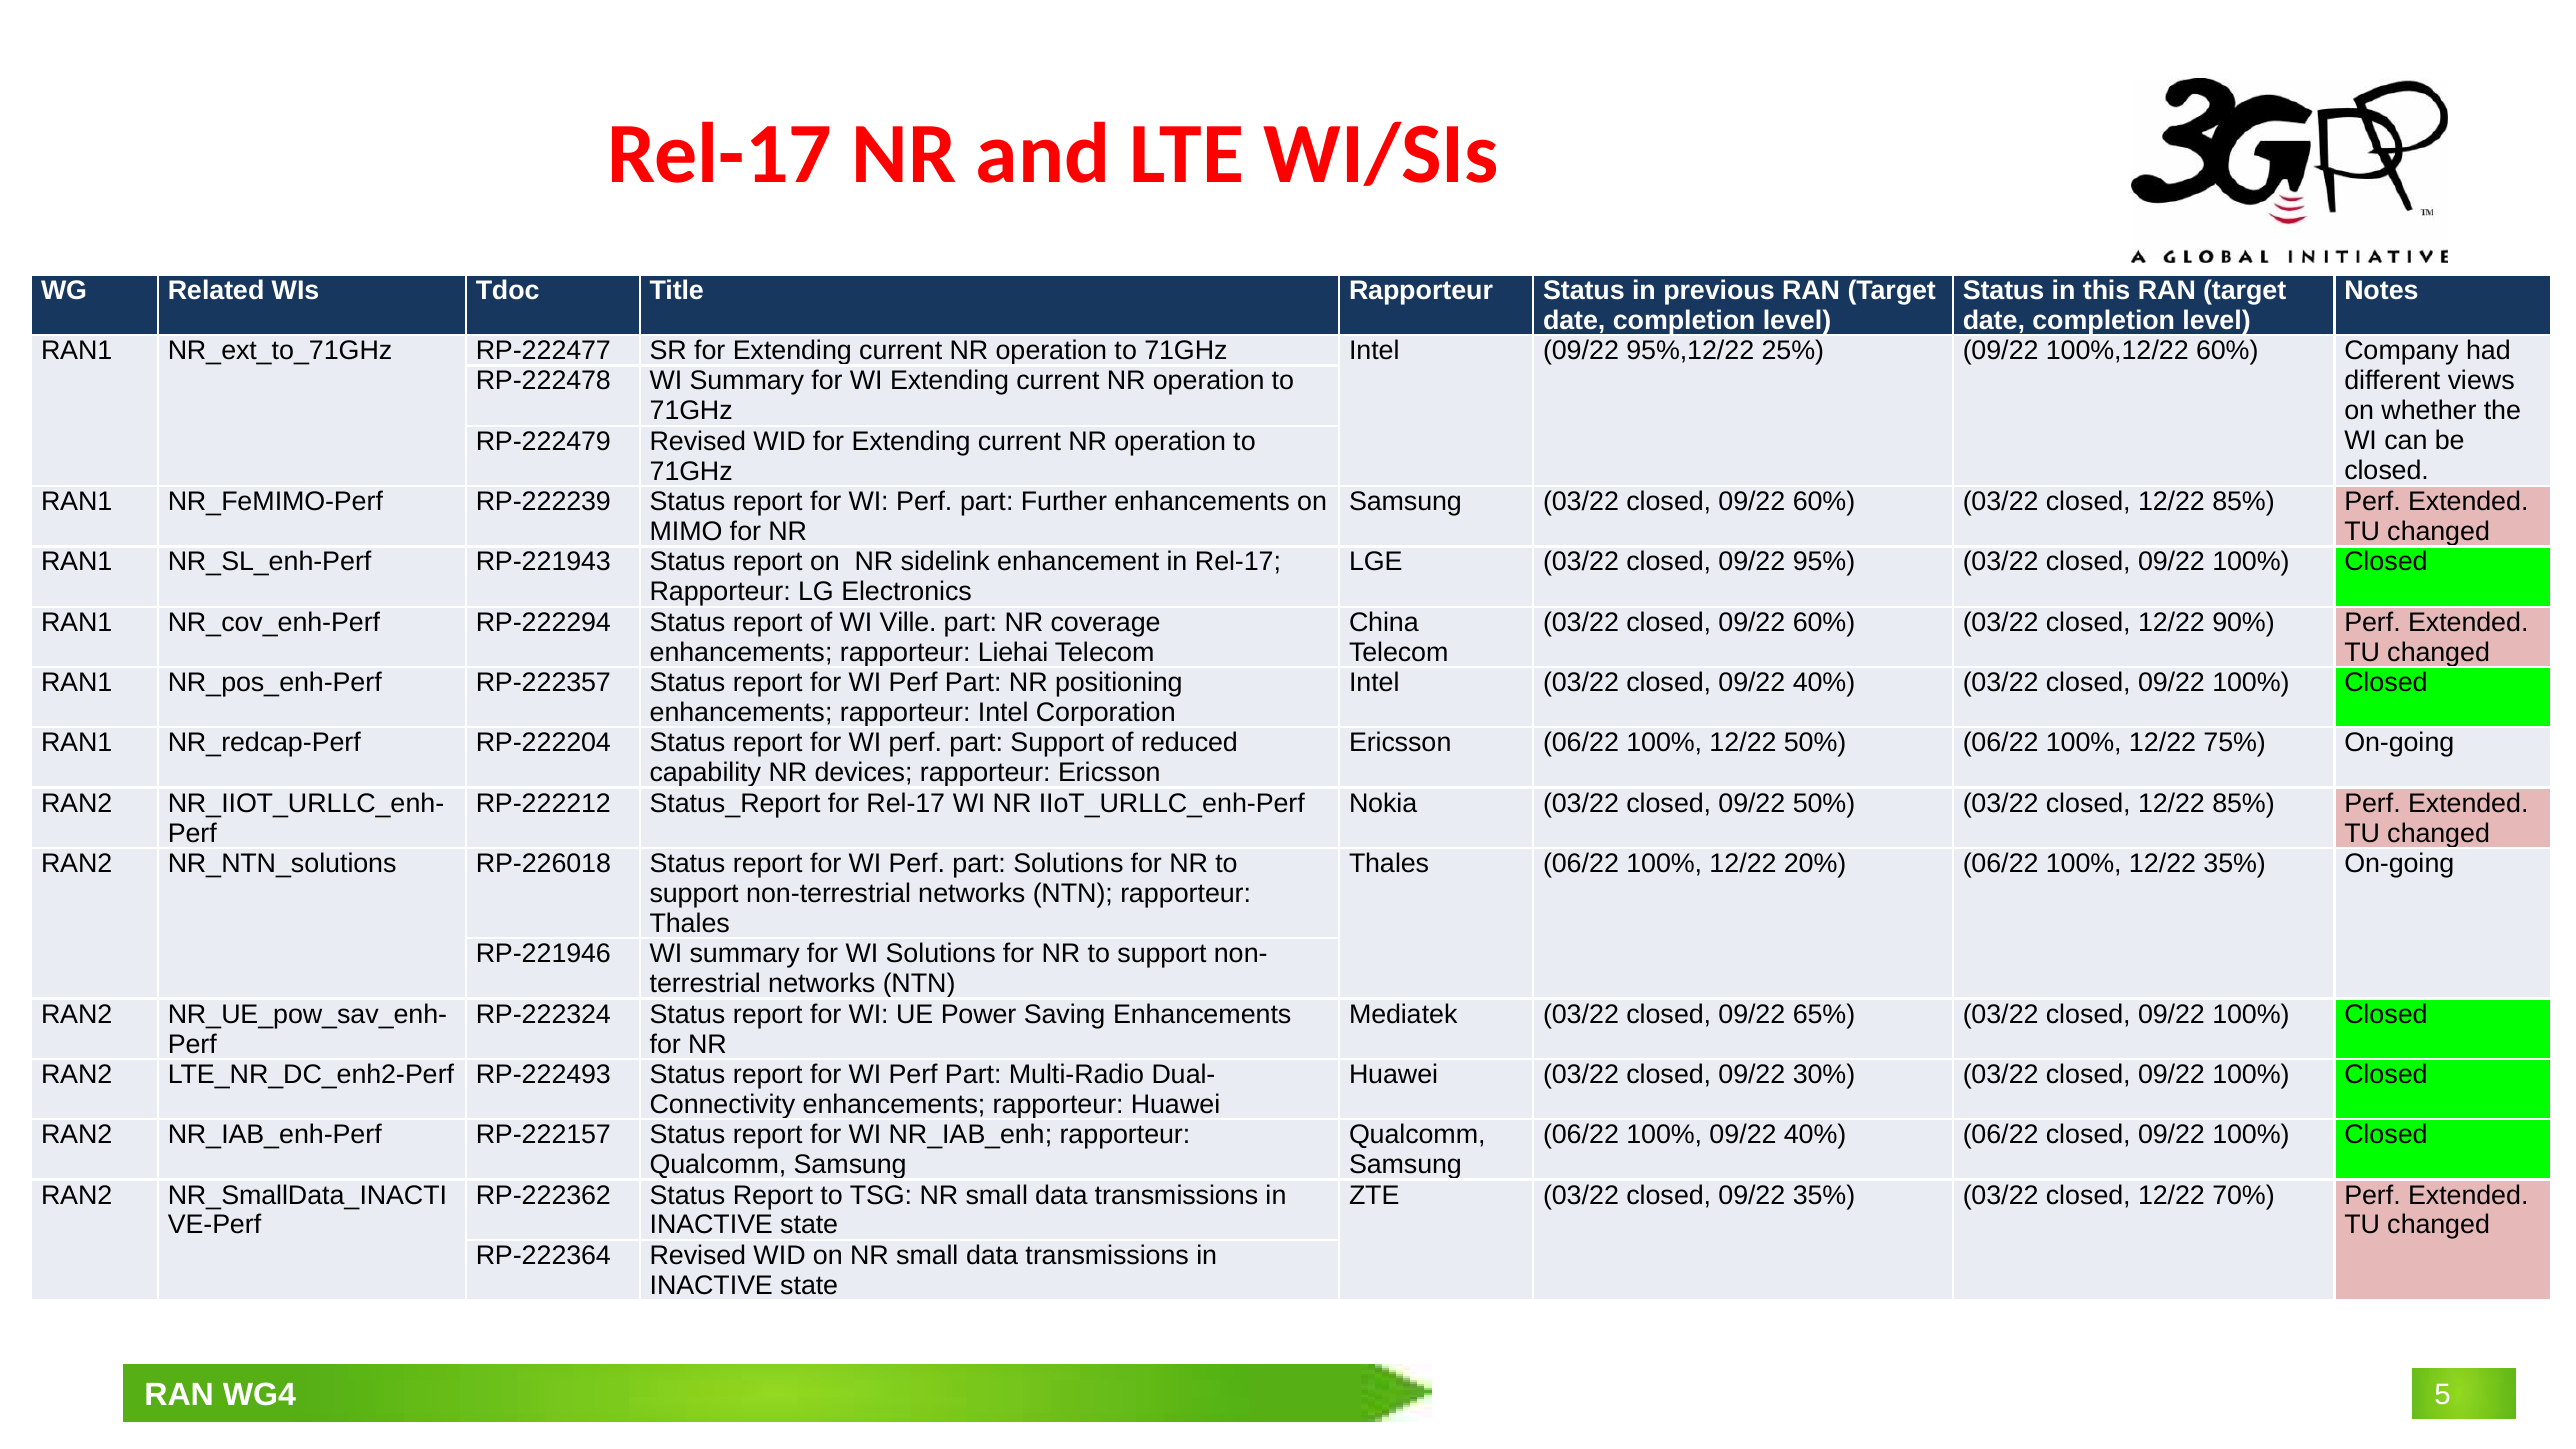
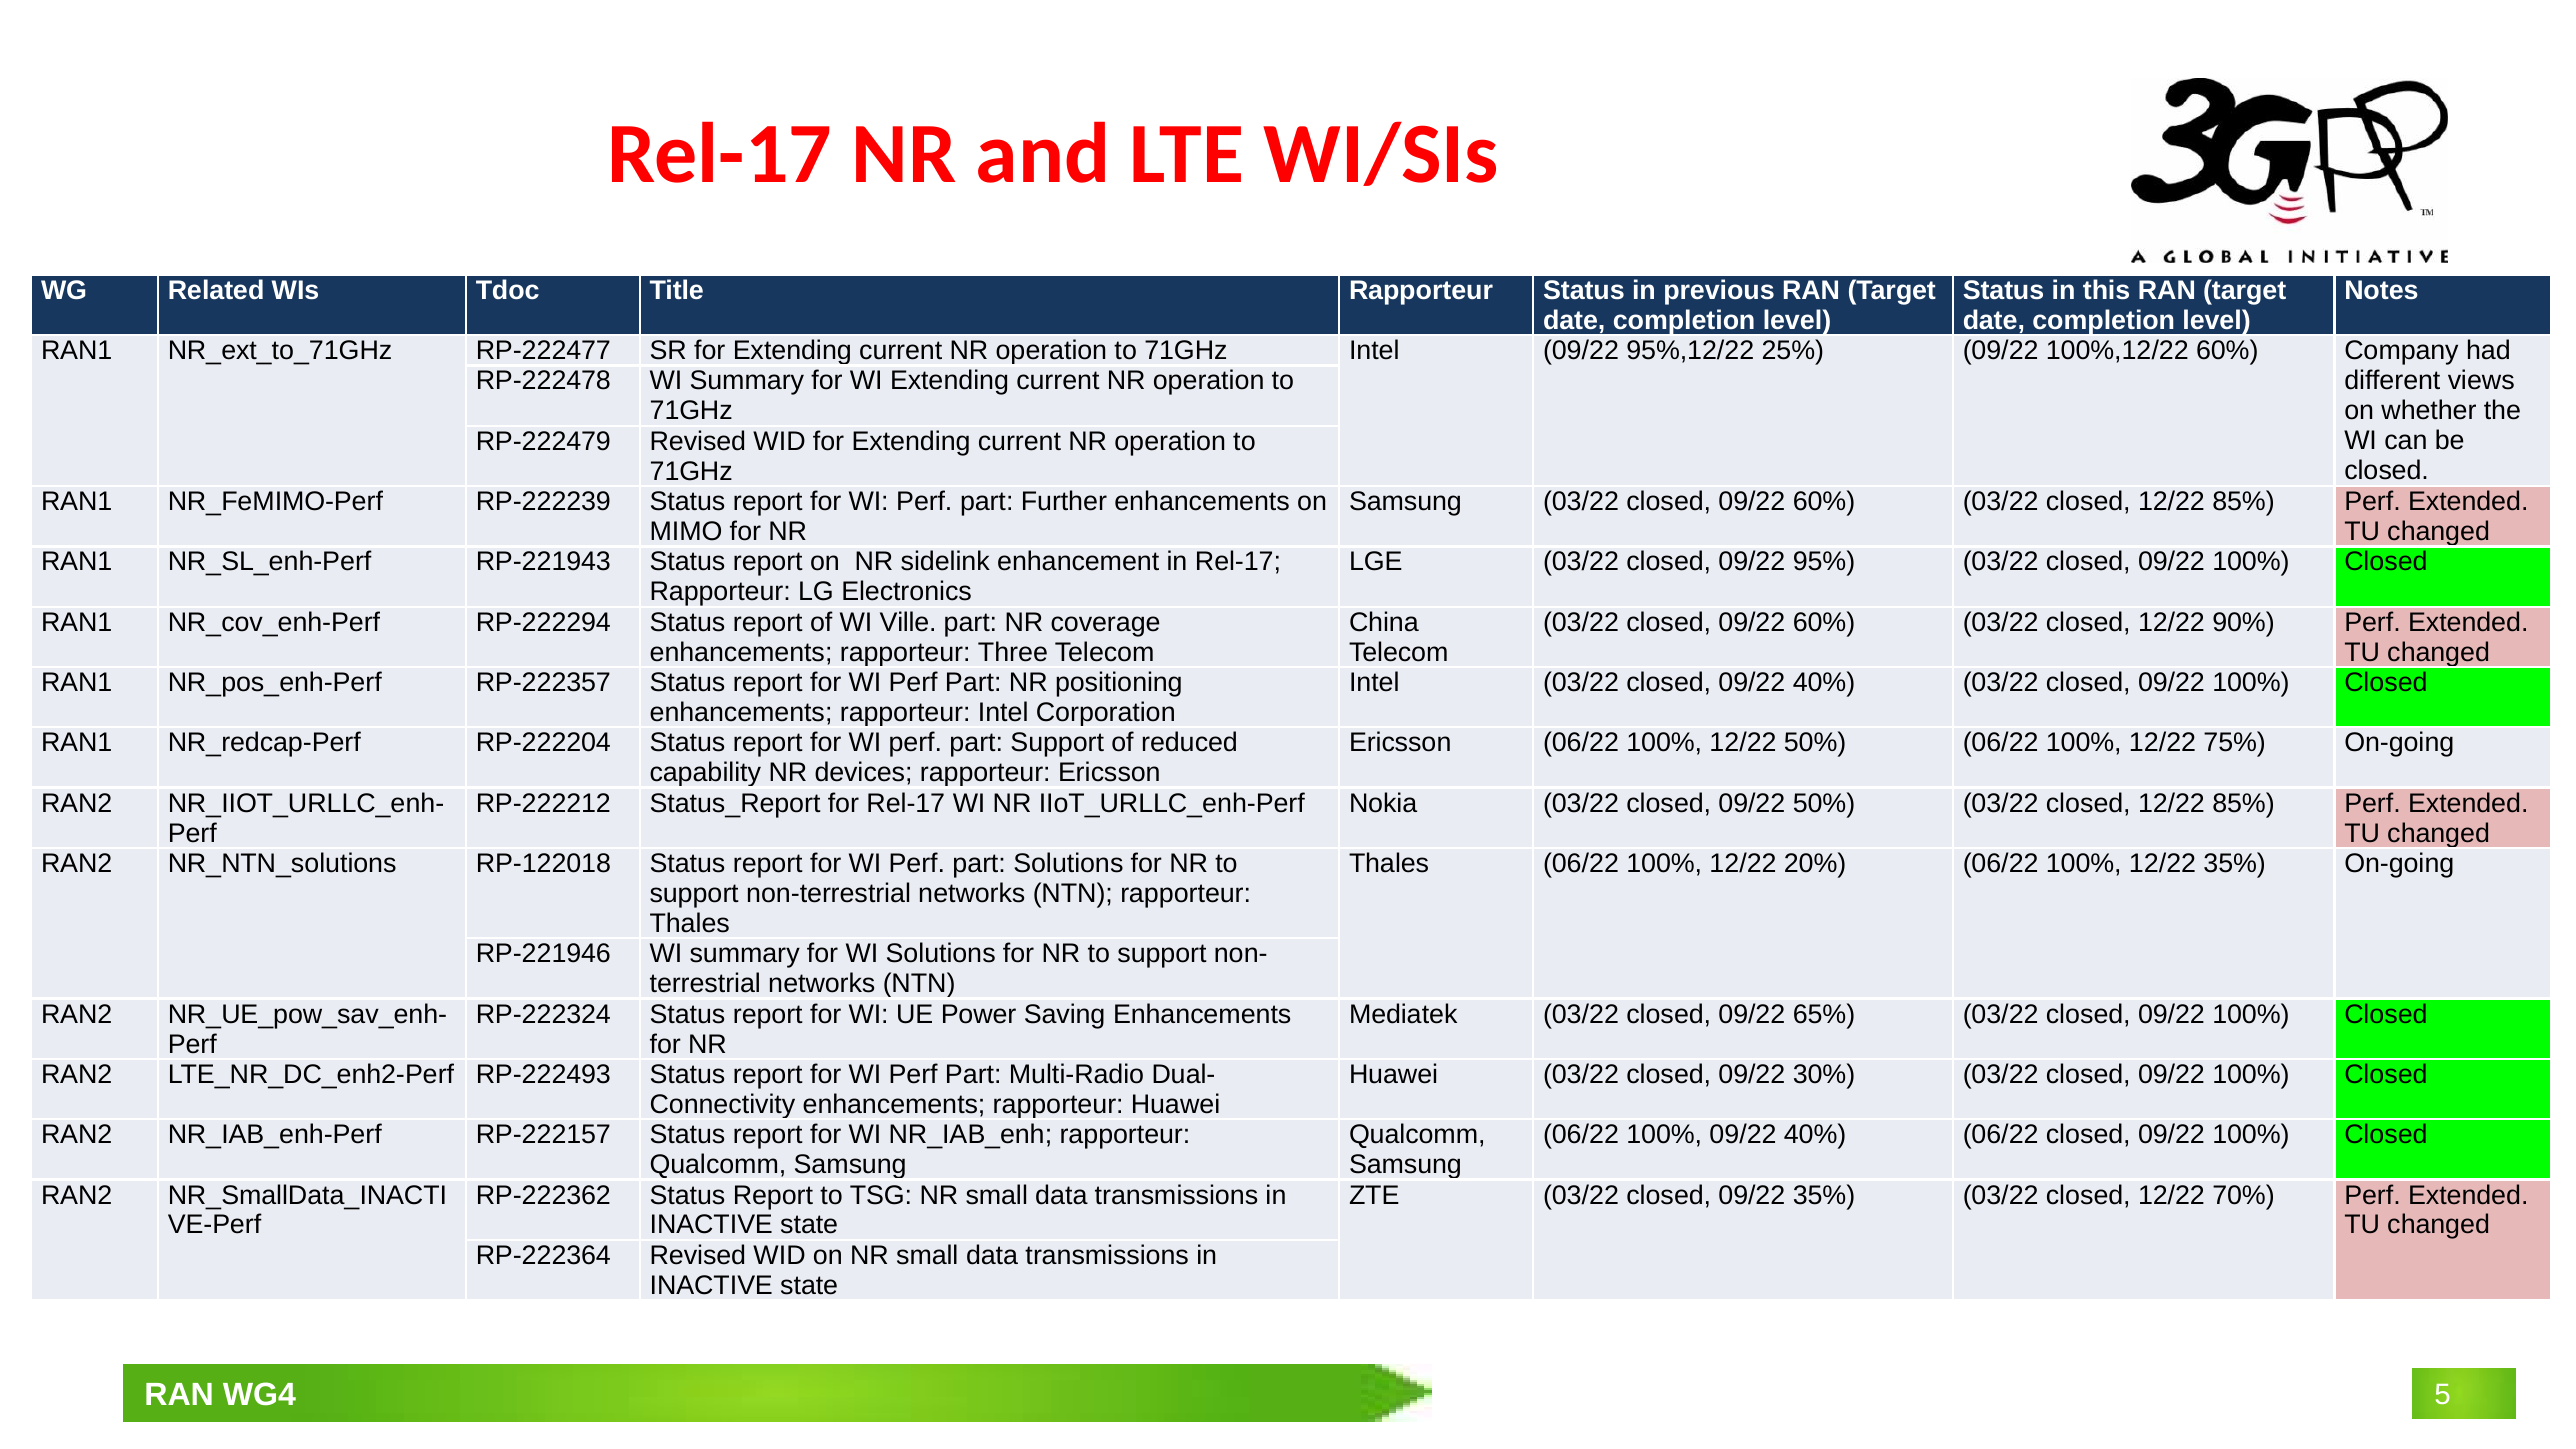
Liehai: Liehai -> Three
RP-226018: RP-226018 -> RP-122018
